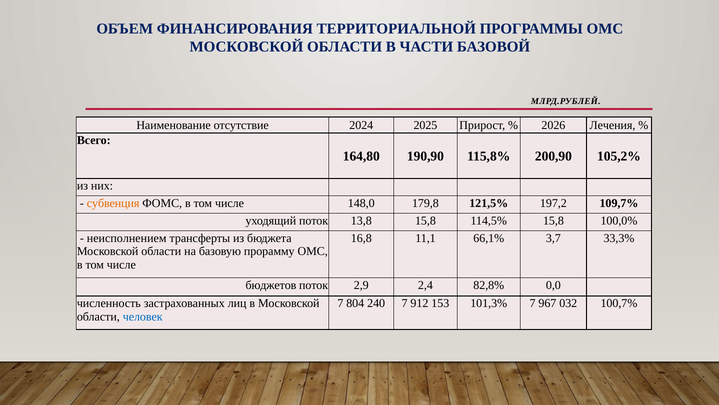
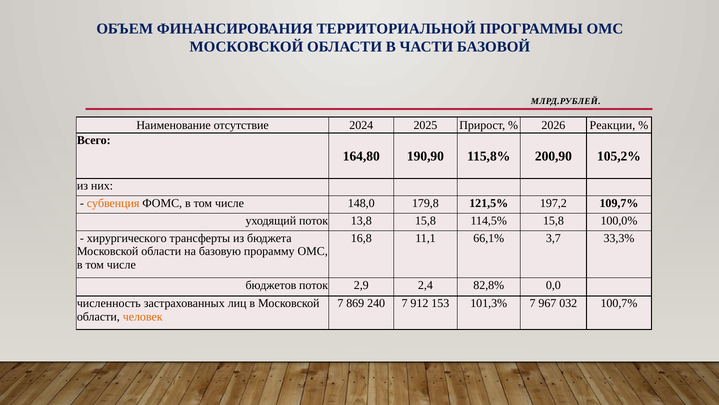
Лечения: Лечения -> Реакции
неисполнением: неисполнением -> хирургического
804: 804 -> 869
человек colour: blue -> orange
